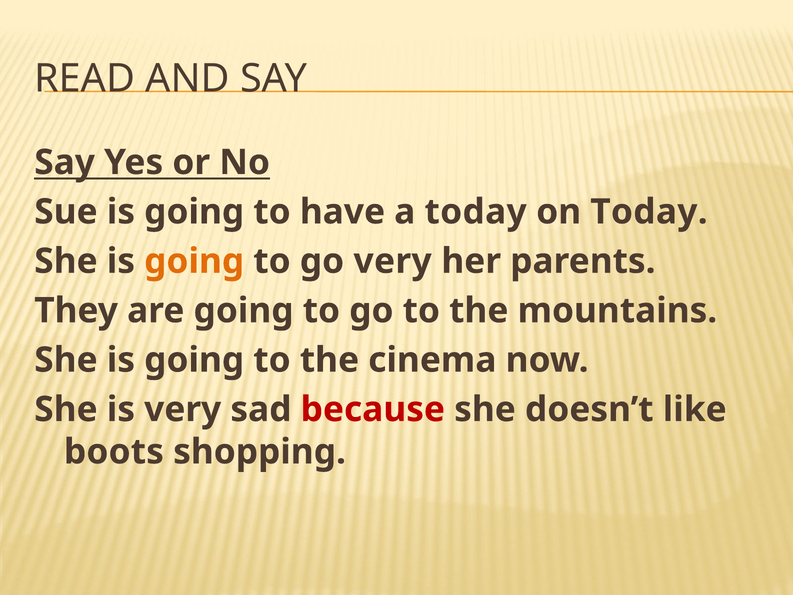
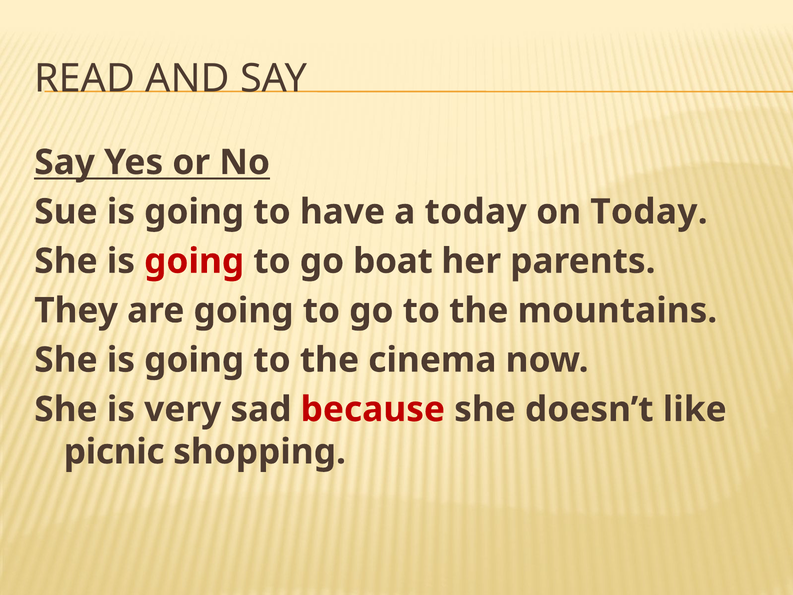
going at (194, 261) colour: orange -> red
go very: very -> boat
boots: boots -> picnic
